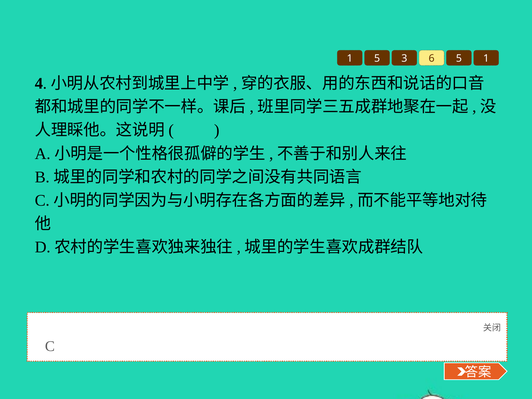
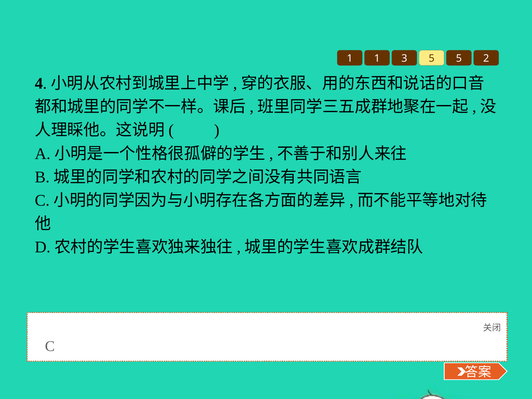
1 5: 5 -> 1
3 6: 6 -> 5
5 1: 1 -> 2
